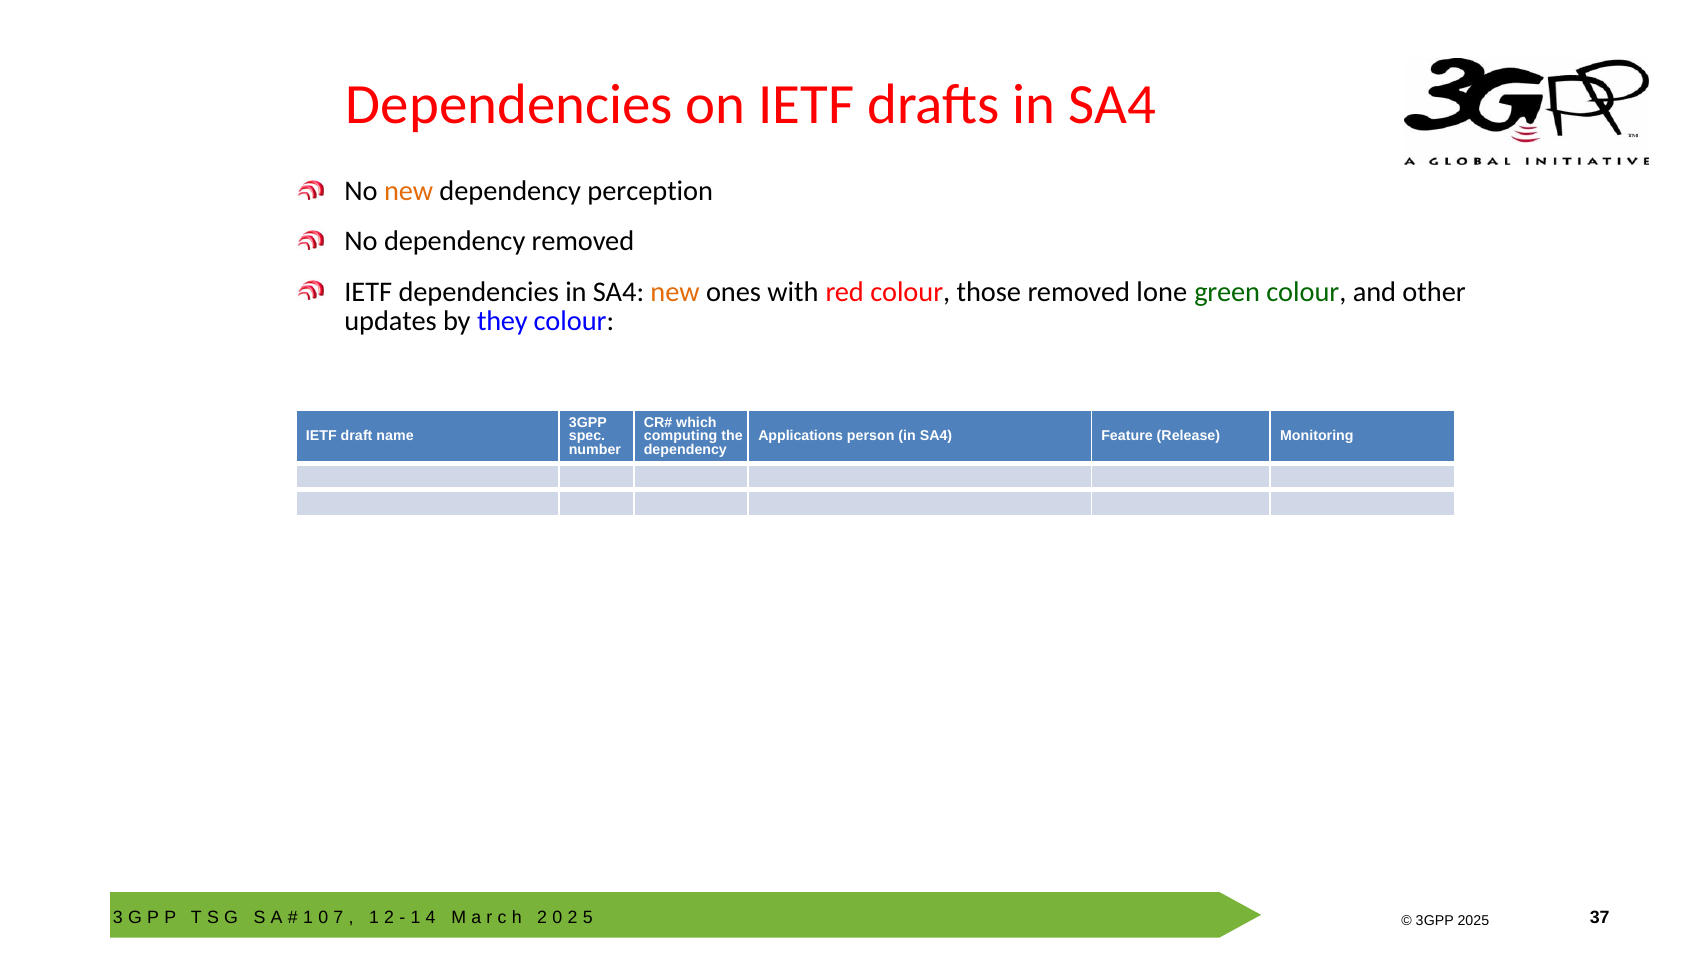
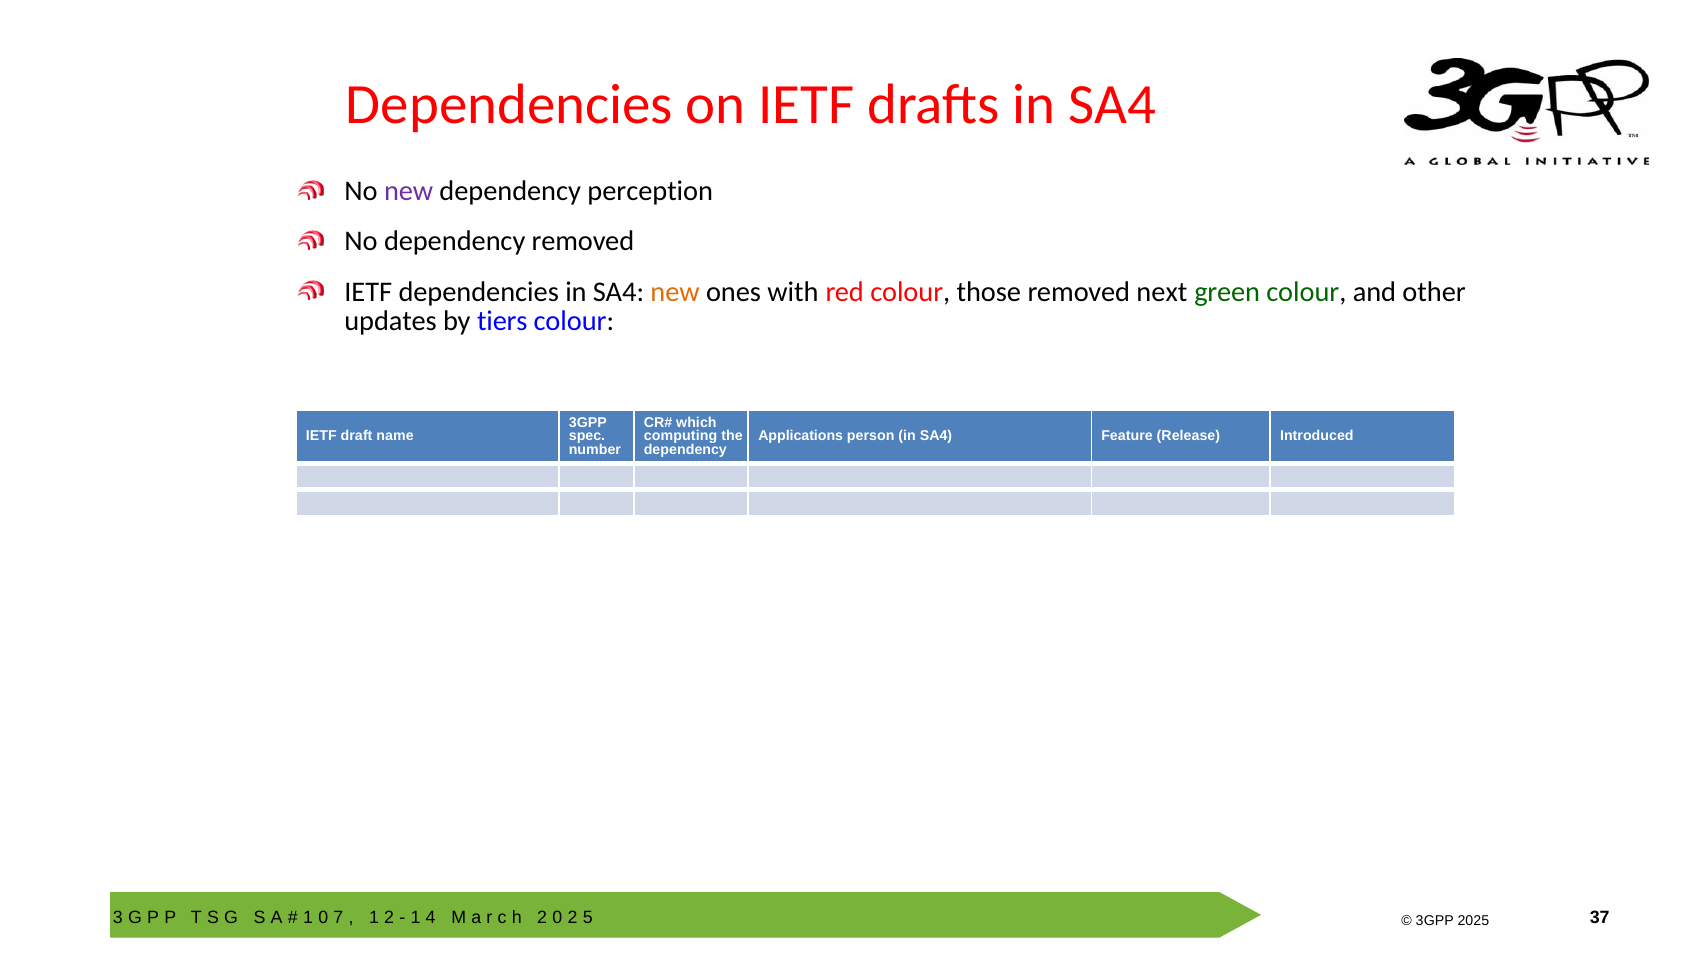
new at (409, 191) colour: orange -> purple
lone: lone -> next
they: they -> tiers
Monitoring: Monitoring -> Introduced
